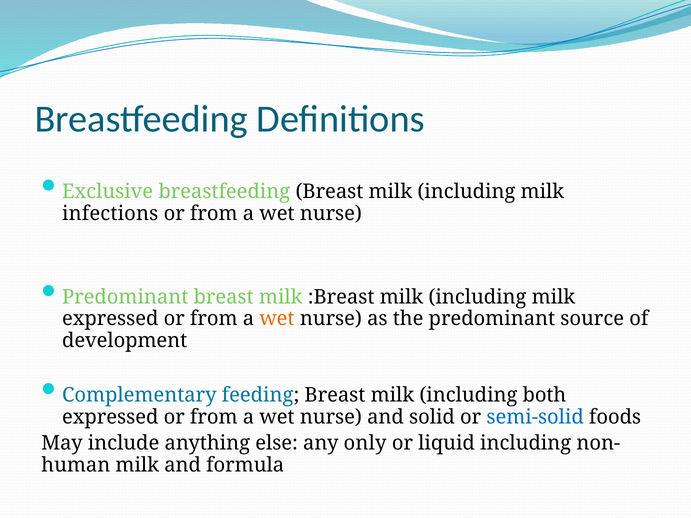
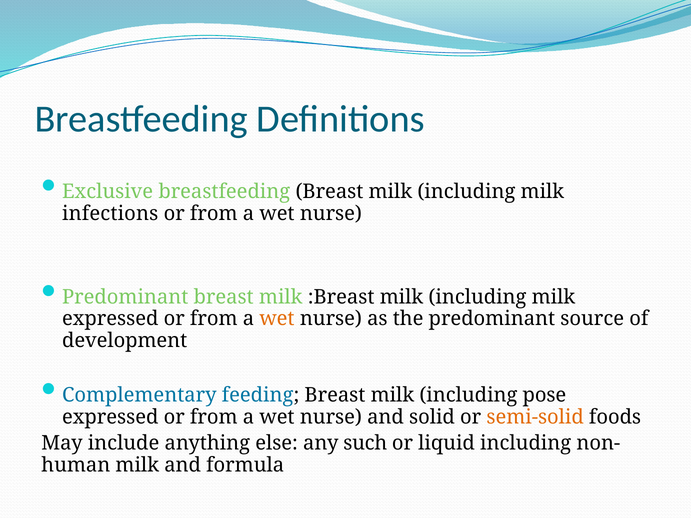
both: both -> pose
semi-solid colour: blue -> orange
only: only -> such
